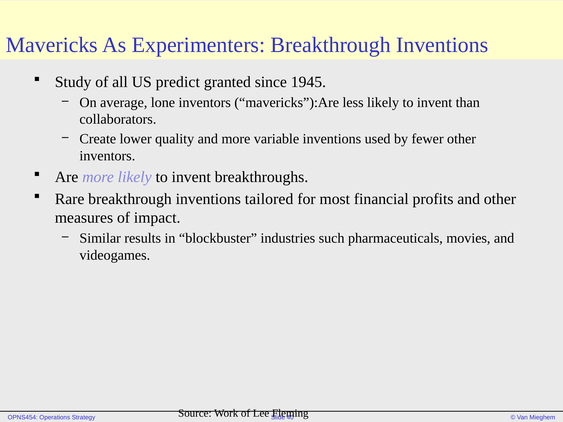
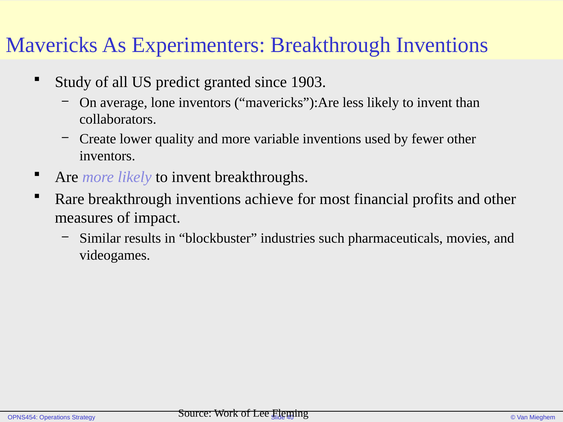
1945: 1945 -> 1903
tailored: tailored -> achieve
